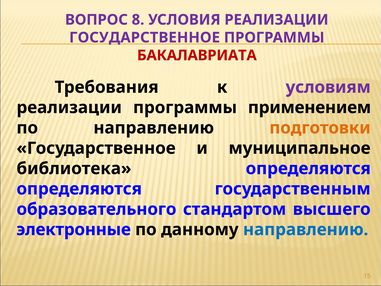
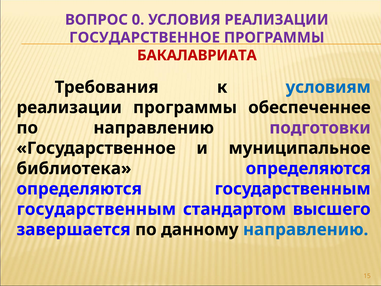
8: 8 -> 0
условиям colour: purple -> blue
применением: применением -> обеспеченнее
подготовки colour: orange -> purple
образовательного at (96, 209): образовательного -> государственным
электронные: электронные -> завершается
